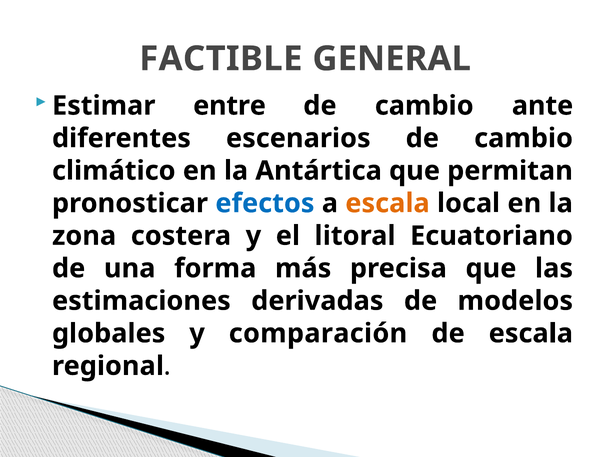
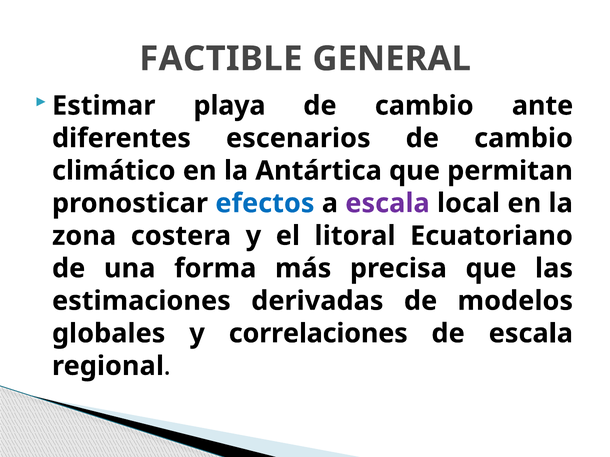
entre: entre -> playa
escala at (387, 204) colour: orange -> purple
comparación: comparación -> correlaciones
